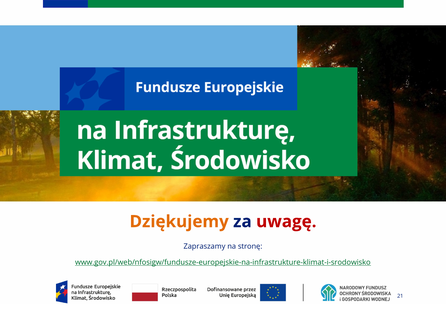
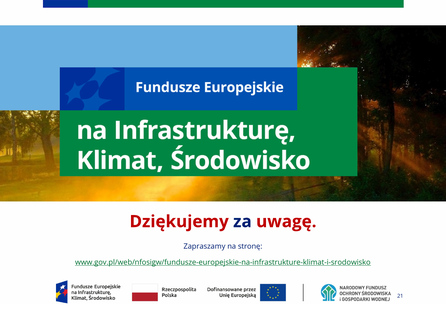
Dziękujemy colour: orange -> red
